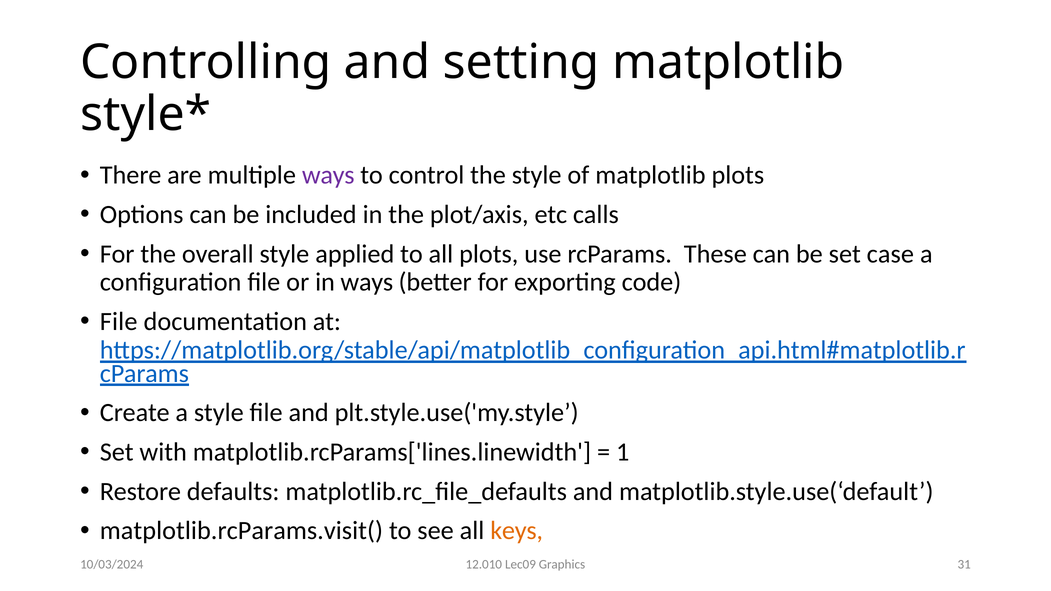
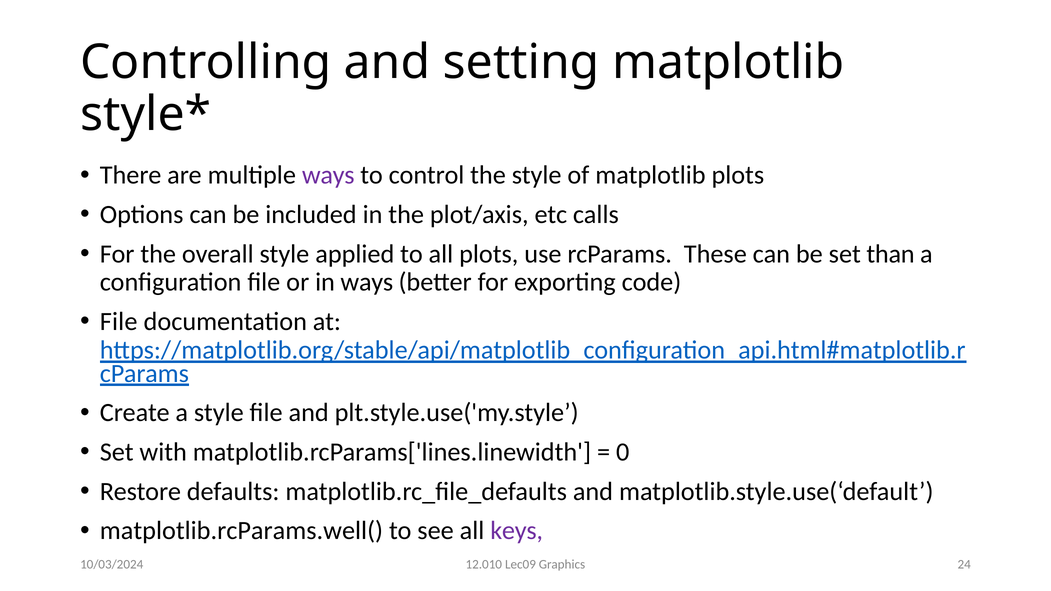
case: case -> than
1: 1 -> 0
matplotlib.rcParams.visit(: matplotlib.rcParams.visit( -> matplotlib.rcParams.well(
keys colour: orange -> purple
31: 31 -> 24
